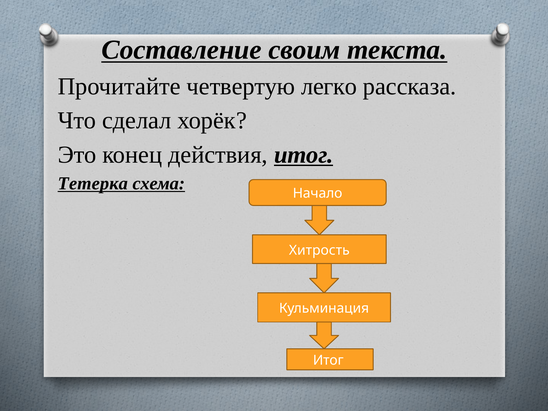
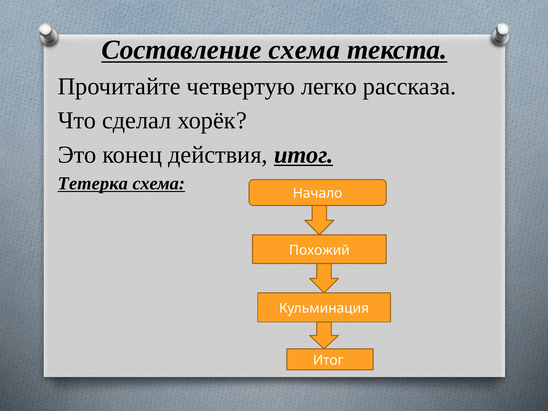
Составление своим: своим -> схема
Хитрость: Хитрость -> Похожий
